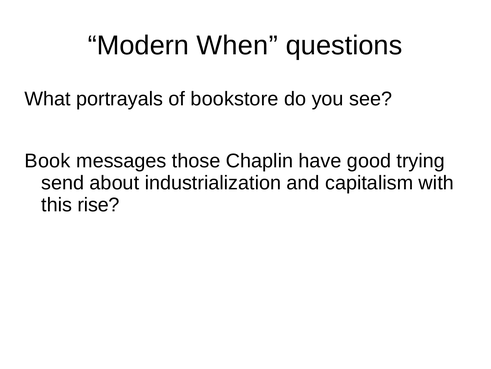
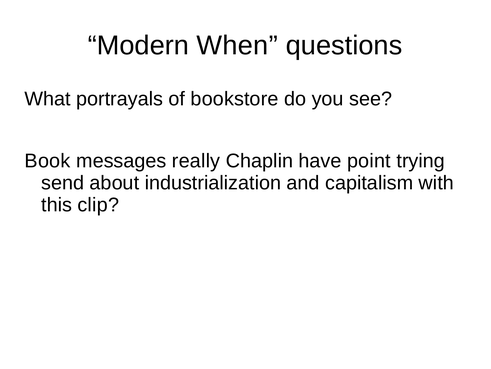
those: those -> really
good: good -> point
rise: rise -> clip
